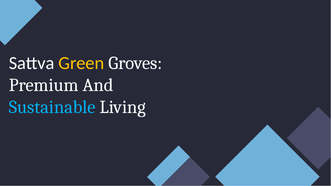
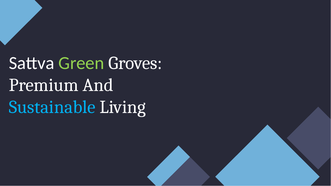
Green colour: yellow -> light green
